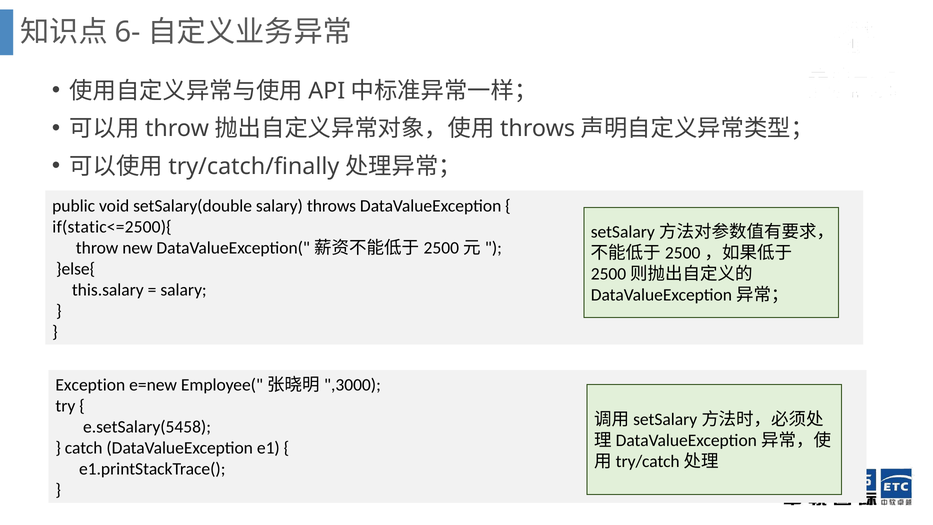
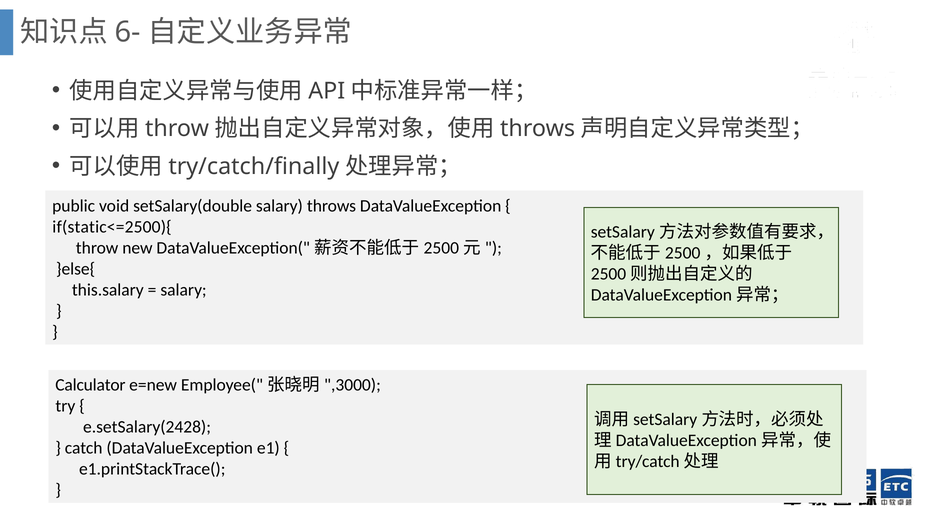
Exception: Exception -> Calculator
e.setSalary(5458: e.setSalary(5458 -> e.setSalary(2428
